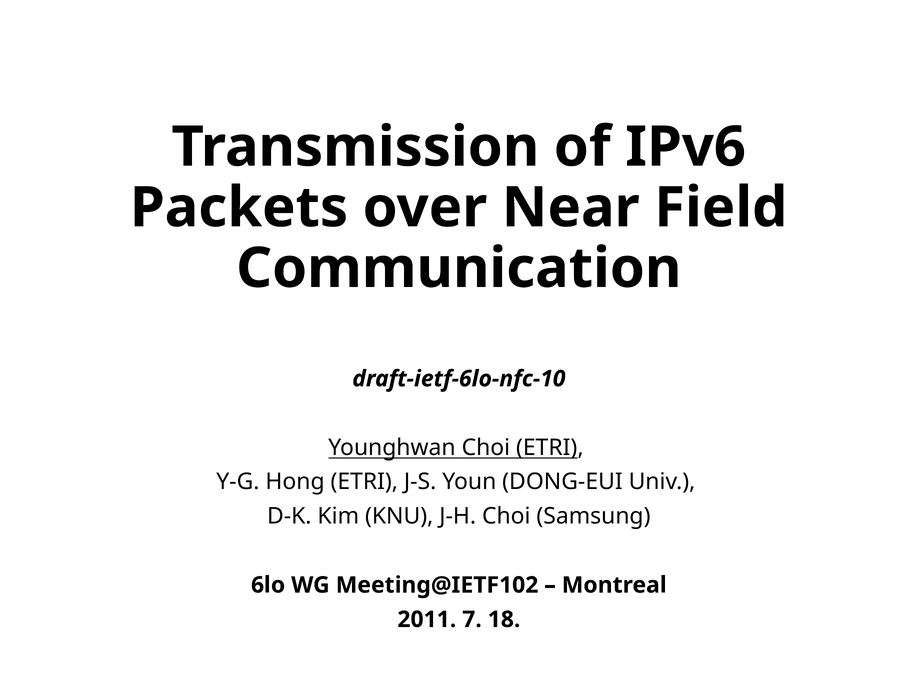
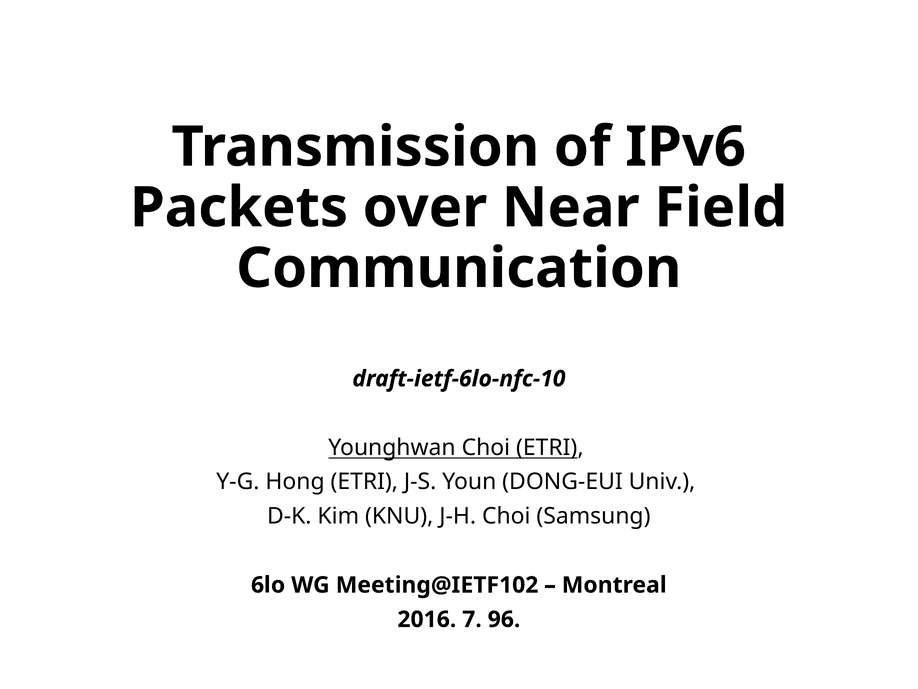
2011: 2011 -> 2016
18: 18 -> 96
